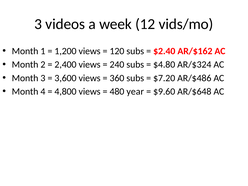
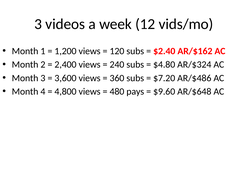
year: year -> pays
